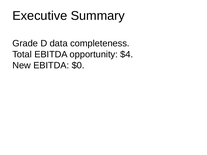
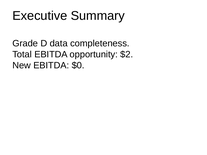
$4: $4 -> $2
